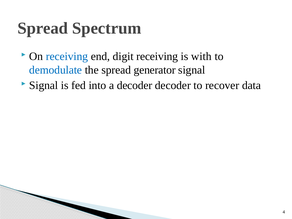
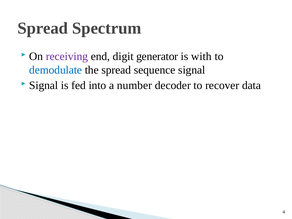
receiving at (67, 56) colour: blue -> purple
digit receiving: receiving -> generator
generator: generator -> sequence
a decoder: decoder -> number
